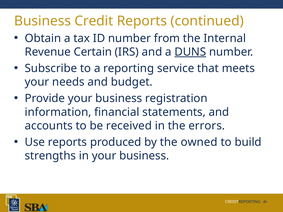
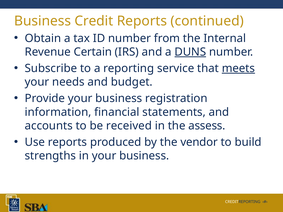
meets underline: none -> present
errors: errors -> assess
owned: owned -> vendor
